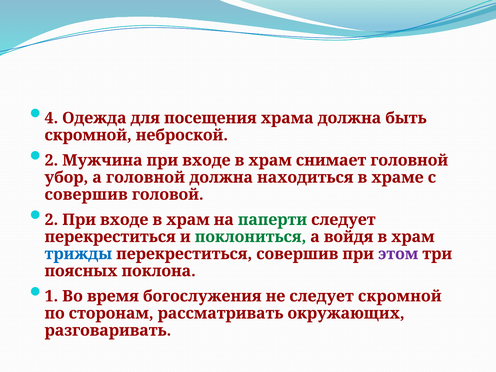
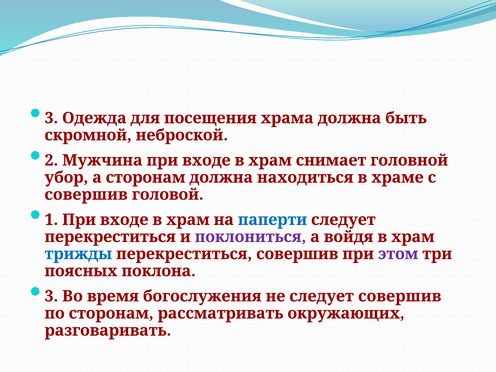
4 at (51, 118): 4 -> 3
а головной: головной -> сторонам
2 at (51, 220): 2 -> 1
паперти colour: green -> blue
поклониться colour: green -> purple
1 at (51, 296): 1 -> 3
следует скромной: скромной -> совершив
